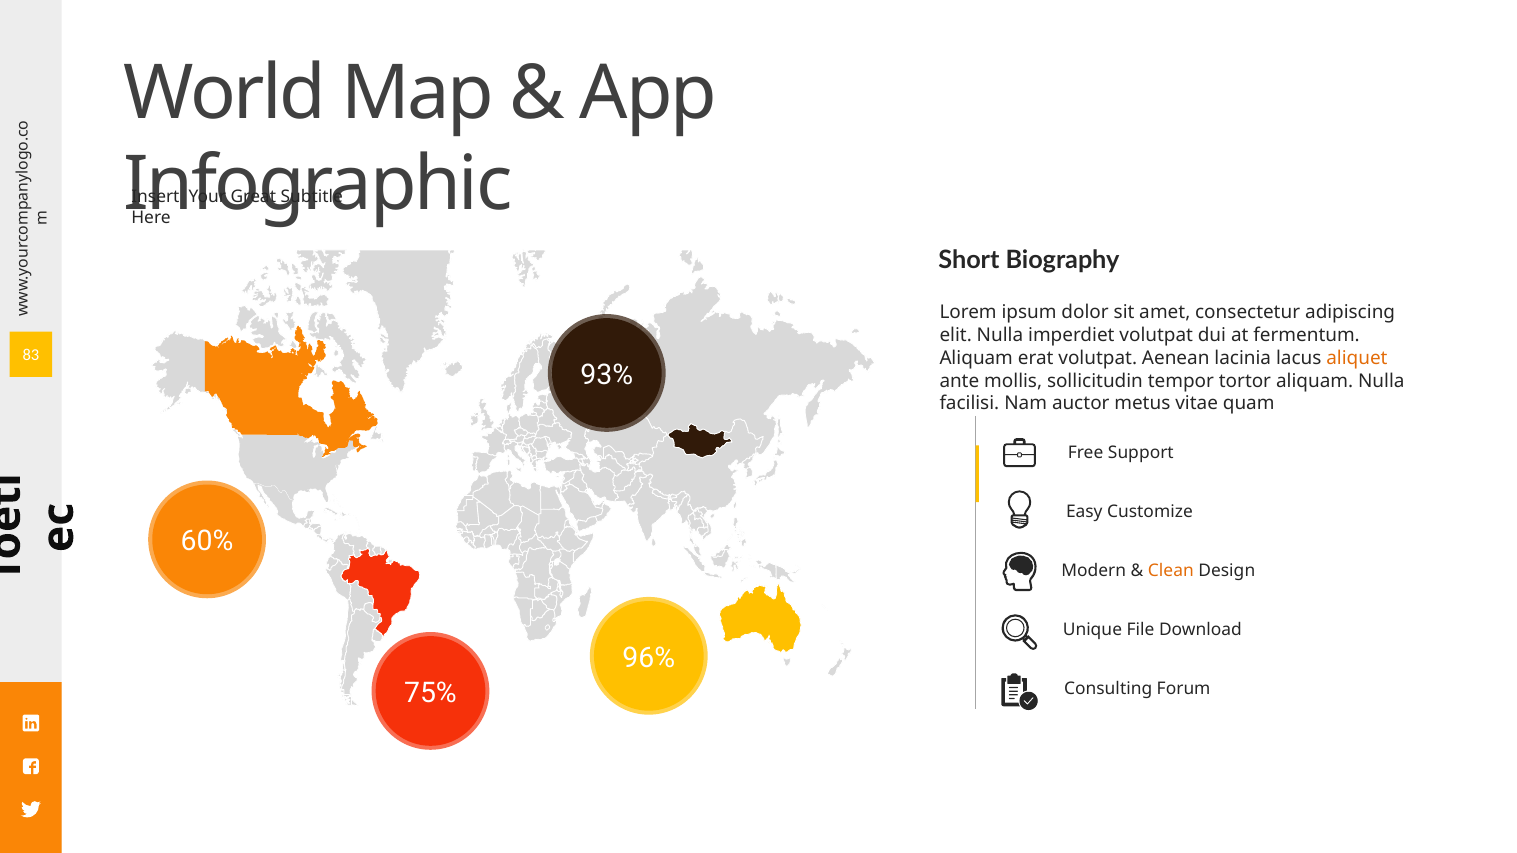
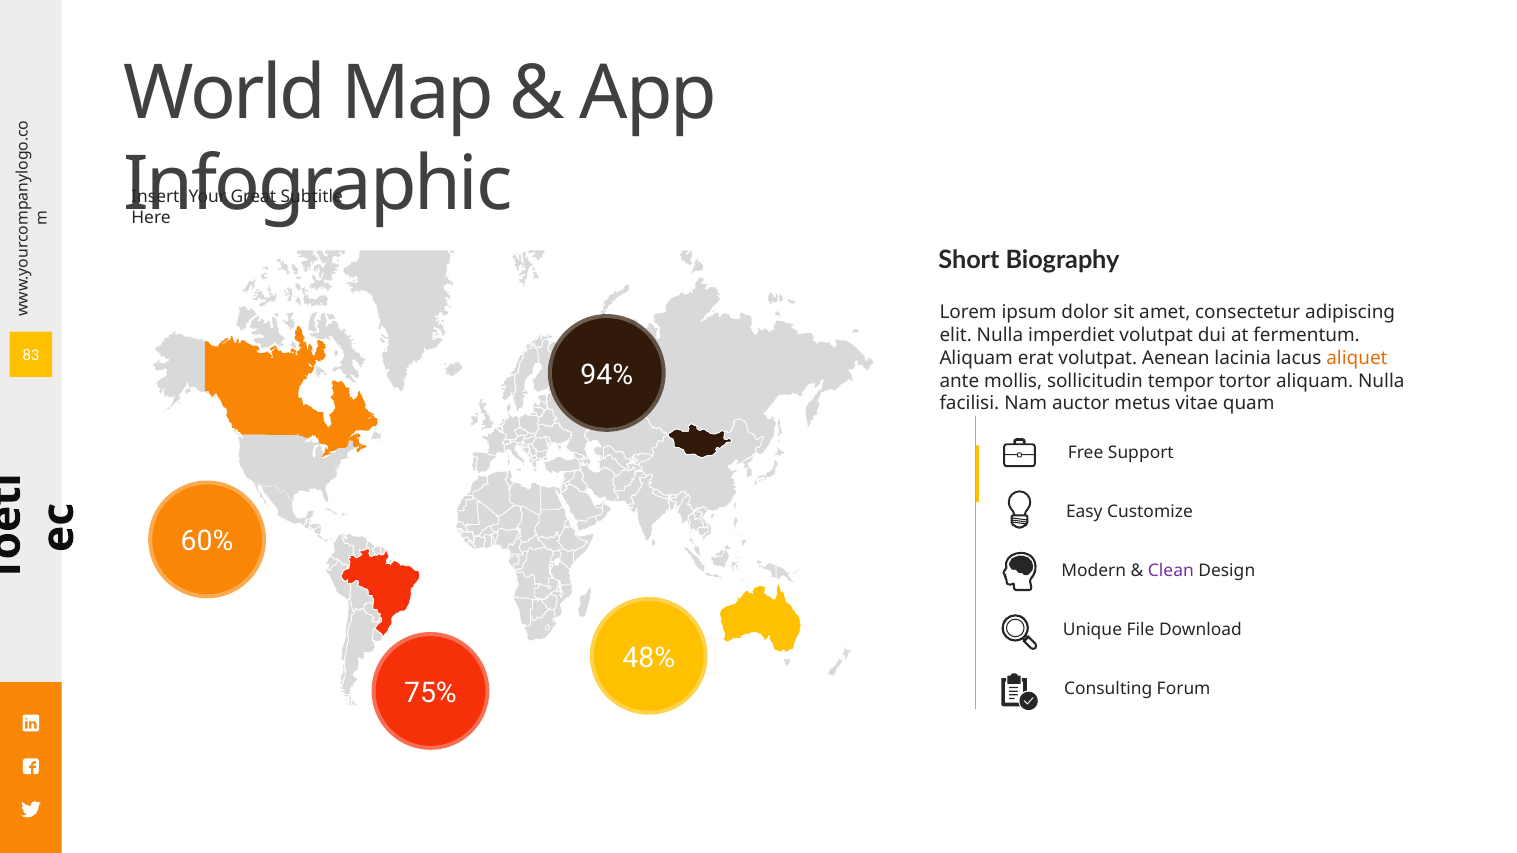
93%: 93% -> 94%
Clean colour: orange -> purple
96%: 96% -> 48%
